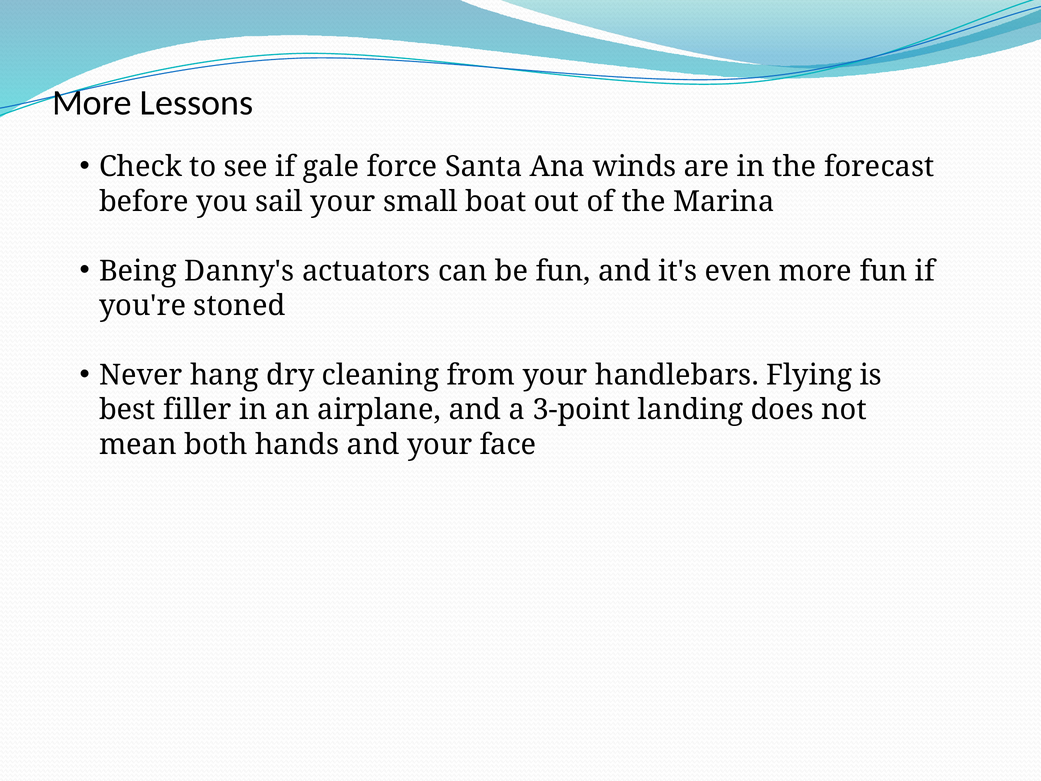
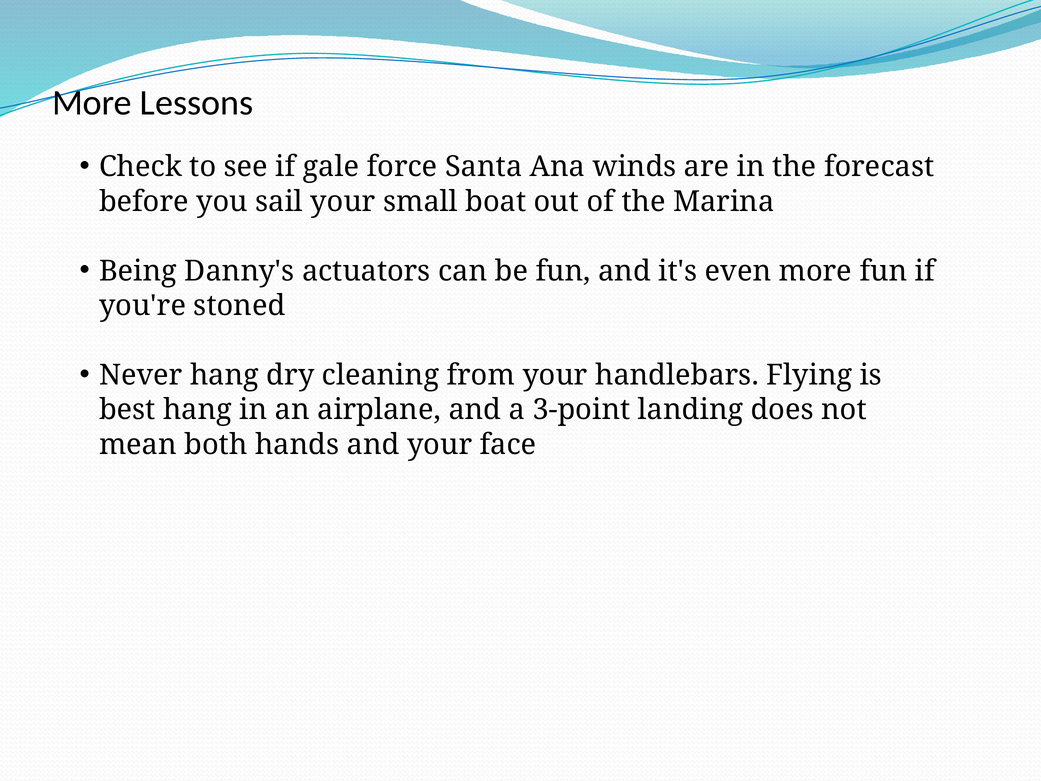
best filler: filler -> hang
